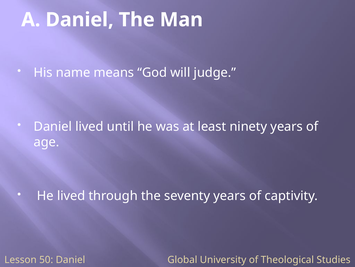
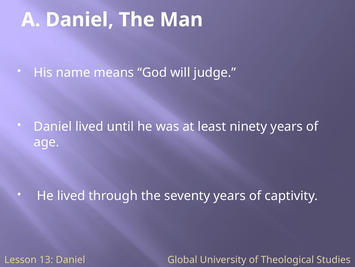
50: 50 -> 13
